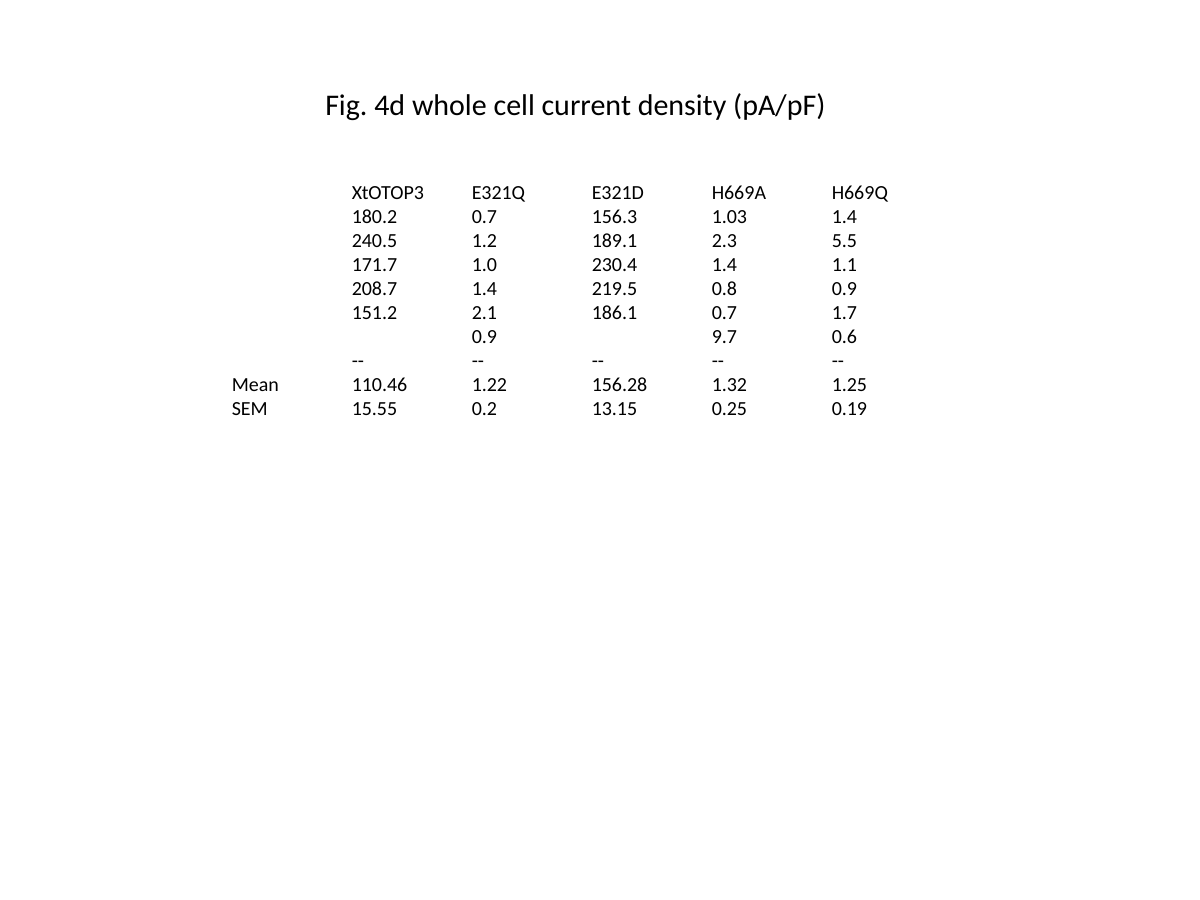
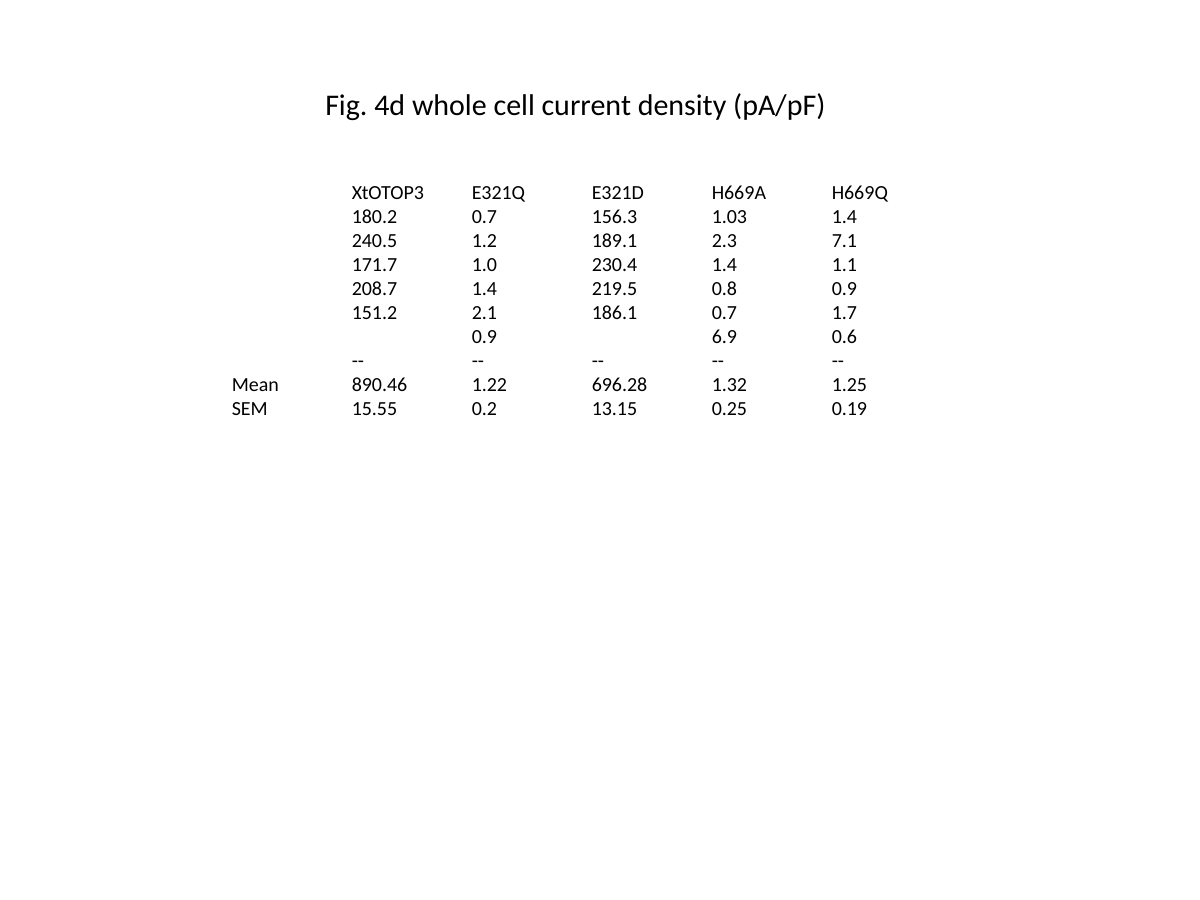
5.5: 5.5 -> 7.1
9.7: 9.7 -> 6.9
110.46: 110.46 -> 890.46
156.28: 156.28 -> 696.28
